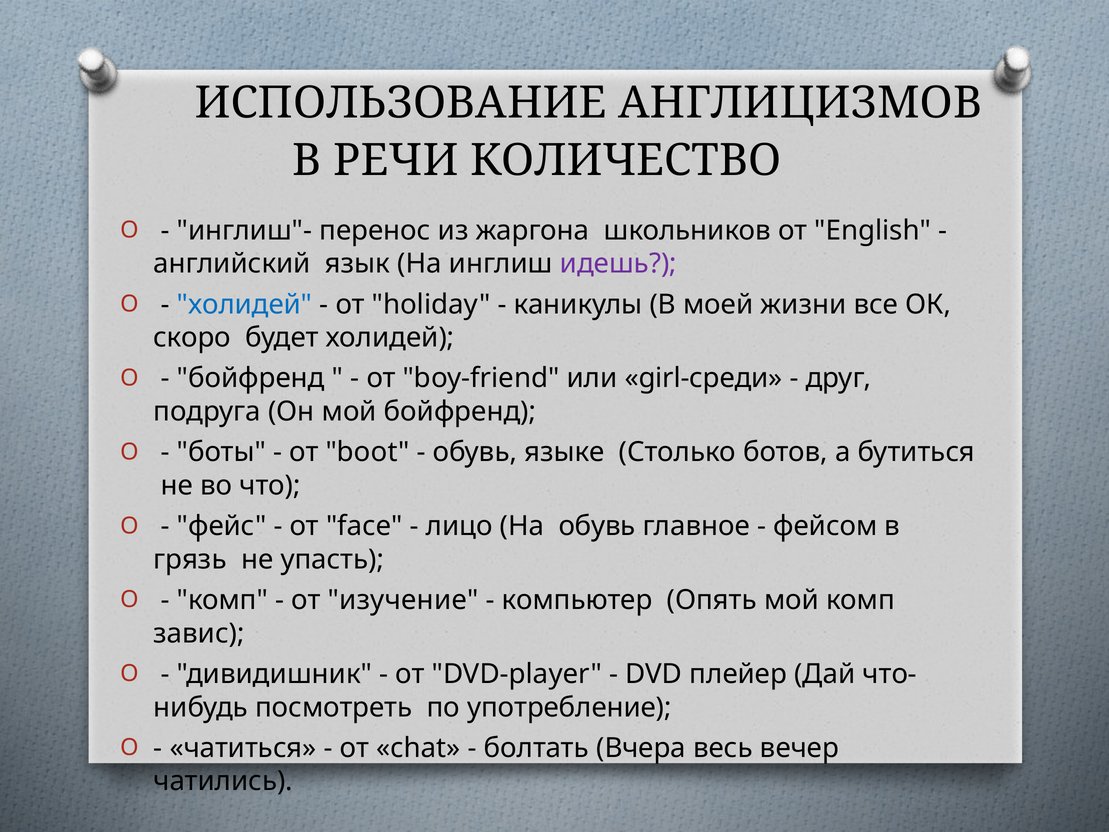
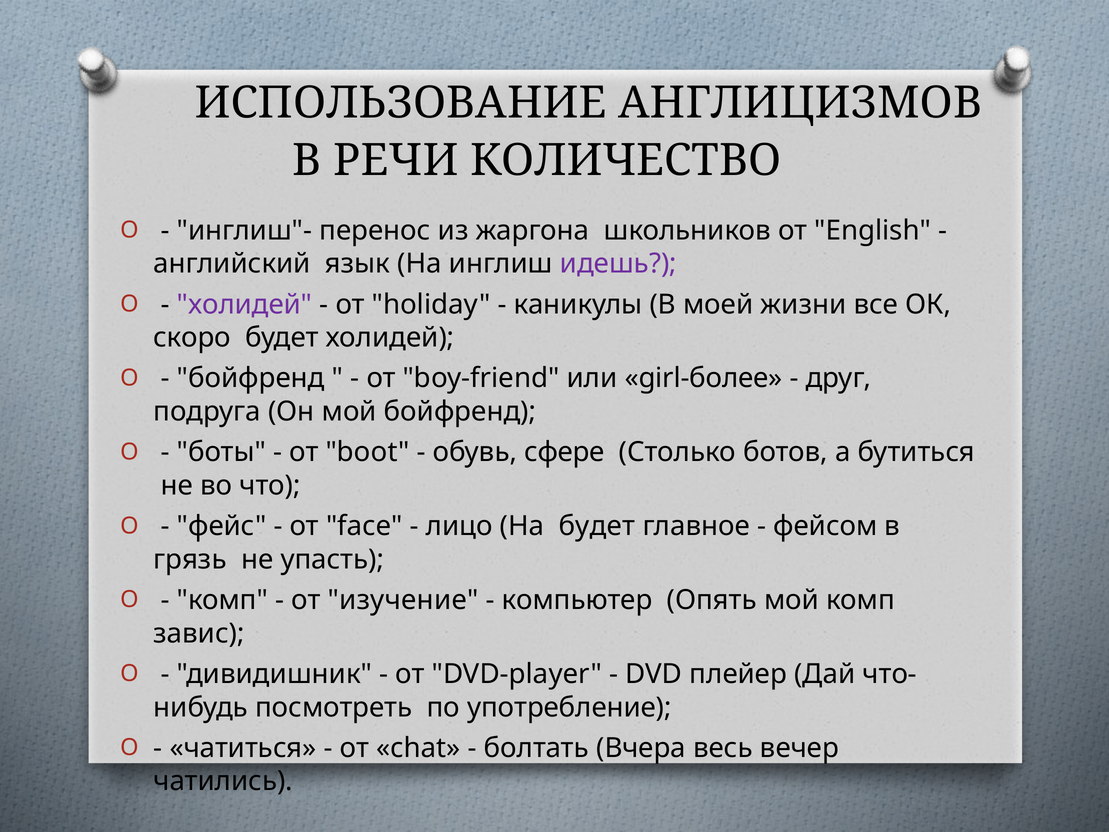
холидей at (245, 304) colour: blue -> purple
girl-среди: girl-среди -> girl-более
языке: языке -> сфере
На обувь: обувь -> будет
